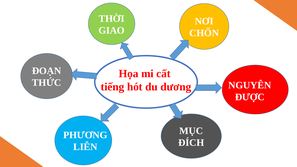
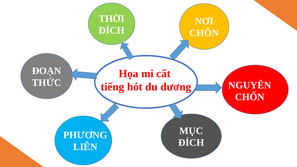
GIAO at (112, 30): GIAO -> ĐÍCH
ĐƯỢC at (250, 97): ĐƯỢC -> CHỐN
